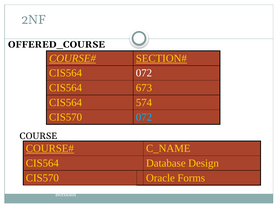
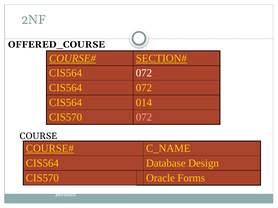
673 at (144, 88): 673 -> 072
574: 574 -> 014
072 at (144, 117) colour: light blue -> pink
